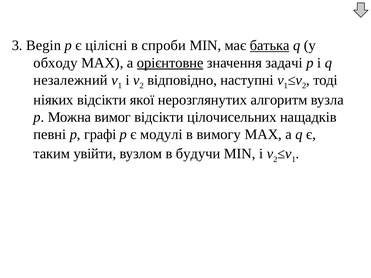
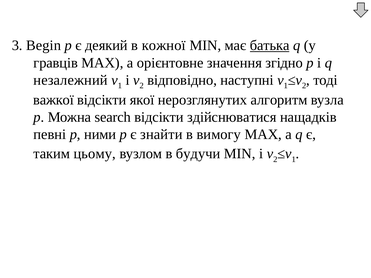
цілісні: цілісні -> деякий
спроби: спроби -> кожної
обходу: обходу -> гравців
орієнтовне underline: present -> none
задачі: задачі -> згідно
ніяких: ніяких -> важкої
вимог: вимог -> search
цілочисельних: цілочисельних -> здійснюватися
графі: графі -> ними
модулі: модулі -> знайти
увійти: увійти -> цьому
